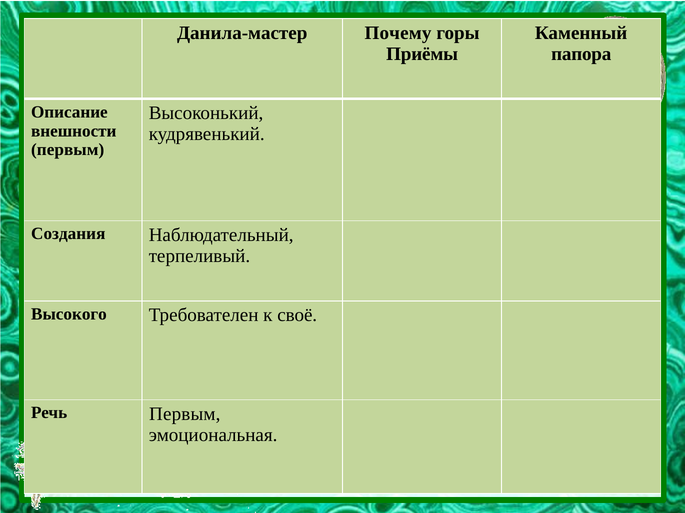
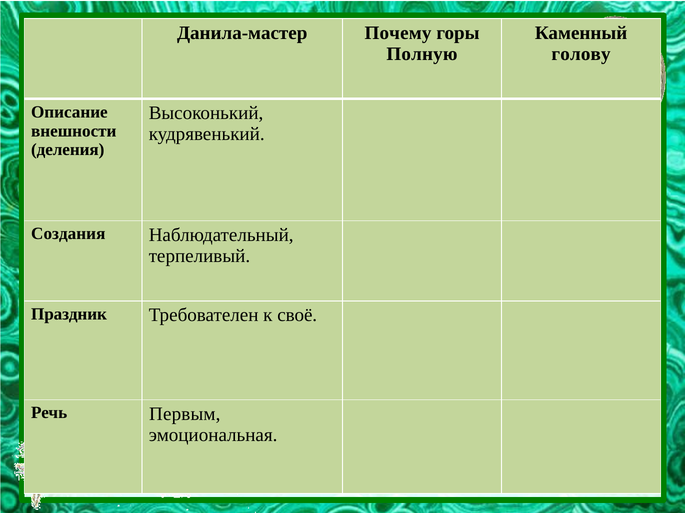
Приёмы: Приёмы -> Полную
папора: папора -> голову
первым at (68, 150): первым -> деления
Высокого: Высокого -> Праздник
